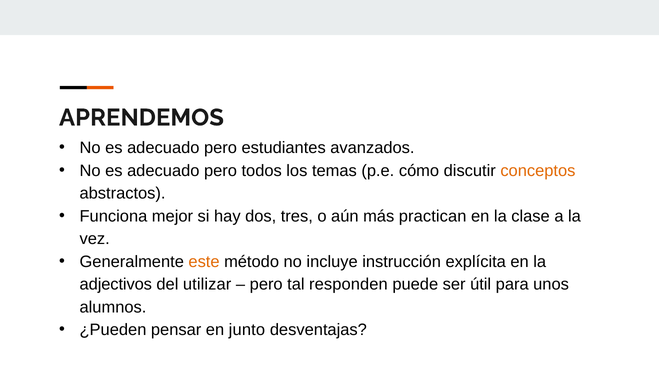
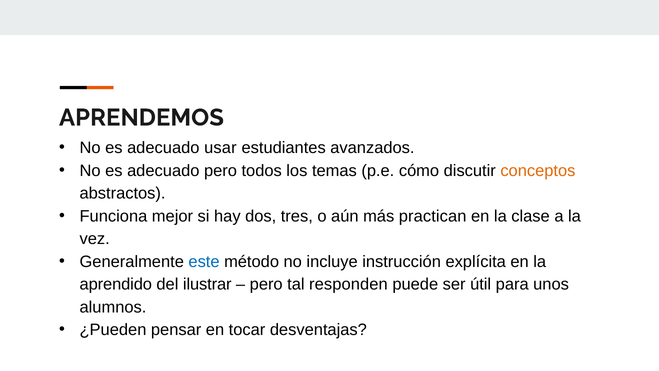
pero at (221, 148): pero -> usar
este colour: orange -> blue
adjectivos: adjectivos -> aprendido
utilizar: utilizar -> ilustrar
junto: junto -> tocar
